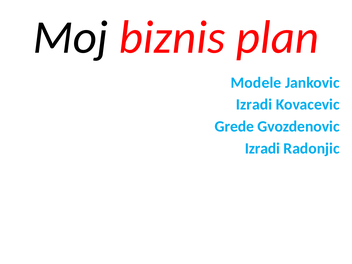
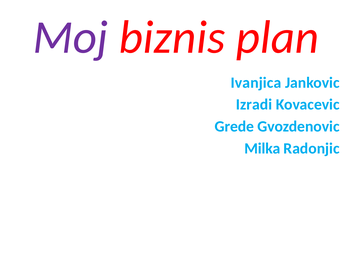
Moj colour: black -> purple
Modele: Modele -> Ivanjica
Izradi at (262, 148): Izradi -> Milka
